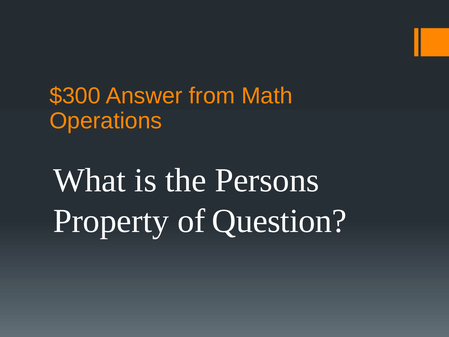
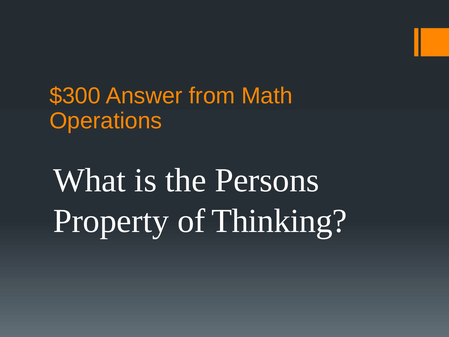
Question: Question -> Thinking
